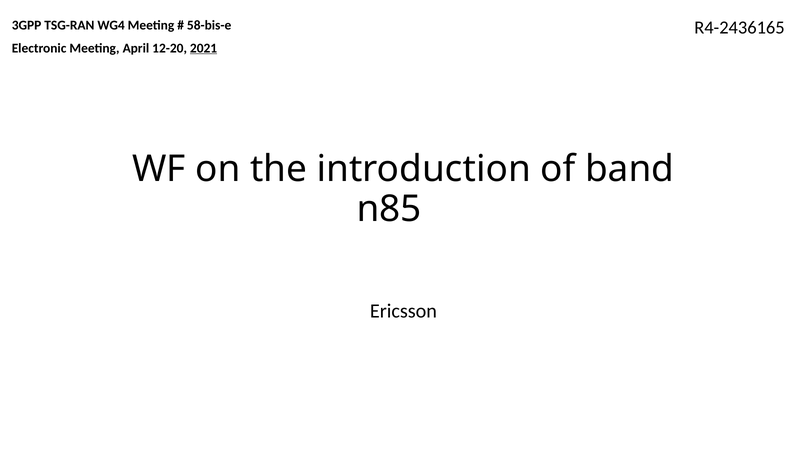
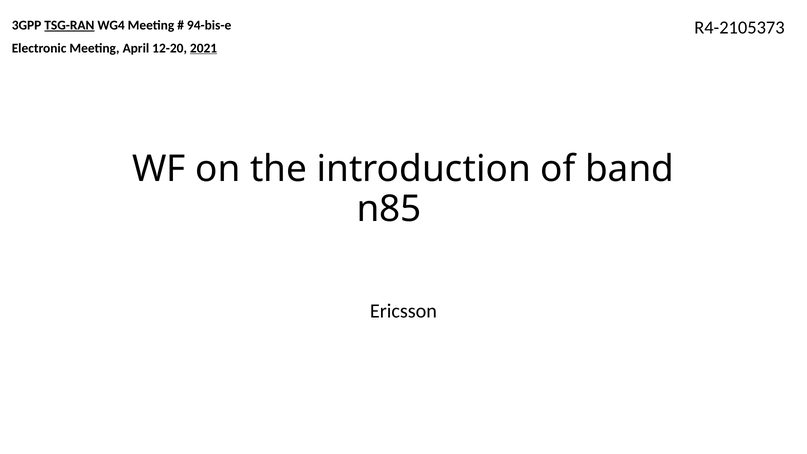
TSG-RAN underline: none -> present
58-bis-e: 58-bis-e -> 94-bis-e
R4-2436165: R4-2436165 -> R4-2105373
